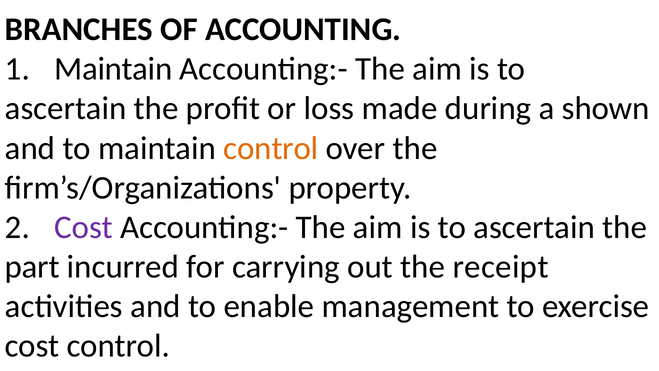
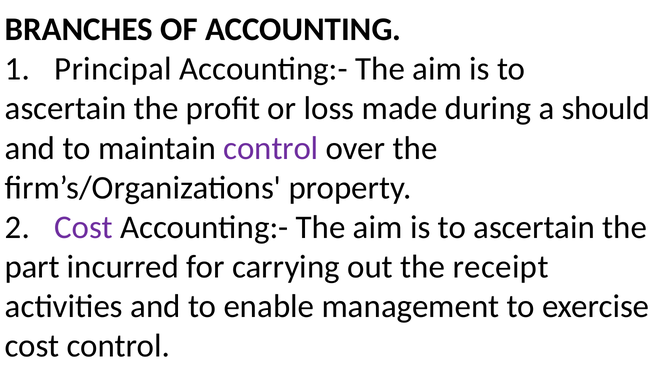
1 Maintain: Maintain -> Principal
shown: shown -> should
control at (271, 148) colour: orange -> purple
